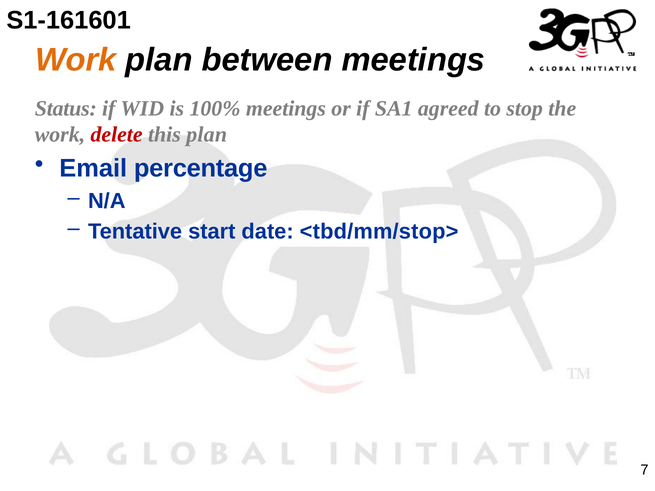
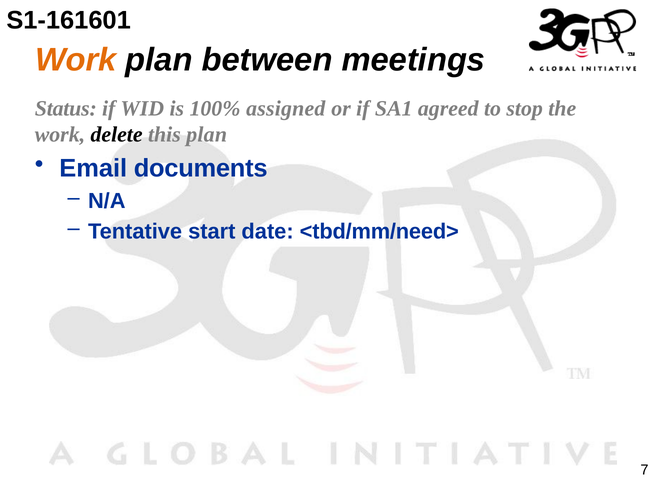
100% meetings: meetings -> assigned
delete colour: red -> black
percentage: percentage -> documents
<tbd/mm/stop>: <tbd/mm/stop> -> <tbd/mm/need>
